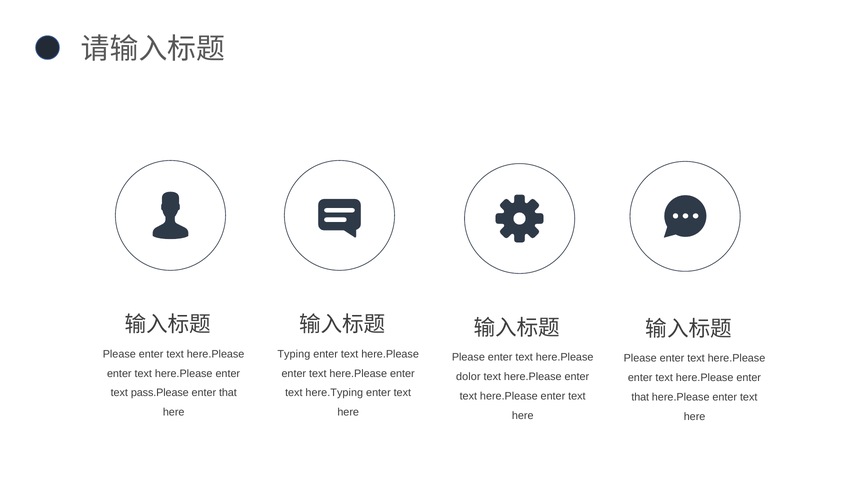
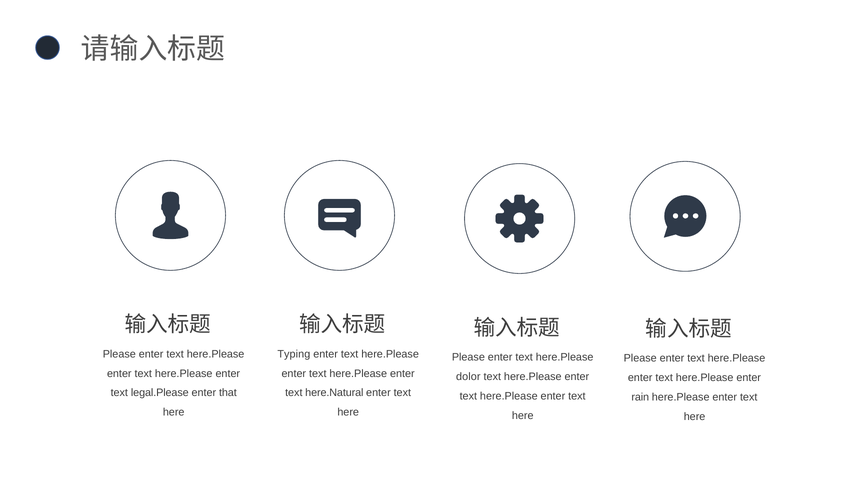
pass.Please: pass.Please -> legal.Please
here.Typing: here.Typing -> here.Natural
that at (640, 398): that -> rain
